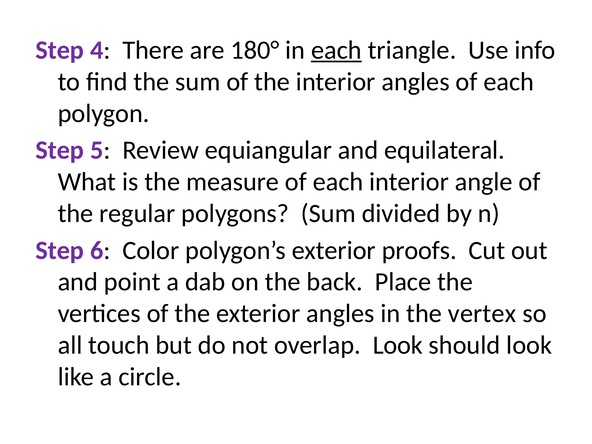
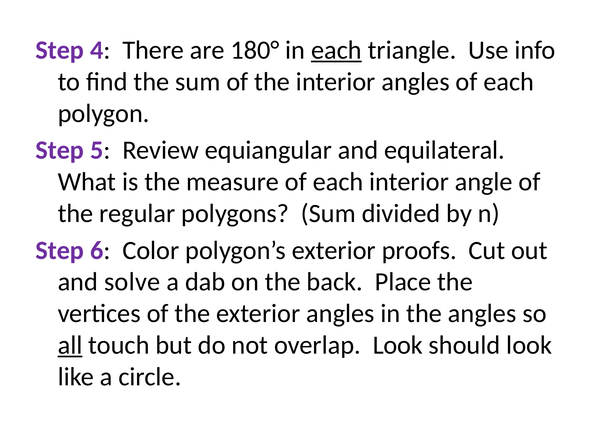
point: point -> solve
the vertex: vertex -> angles
all underline: none -> present
